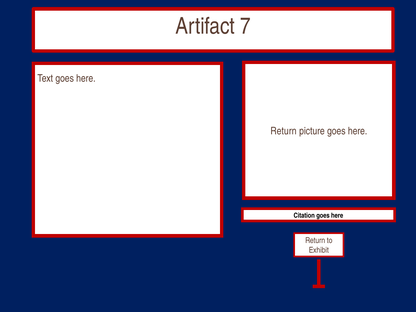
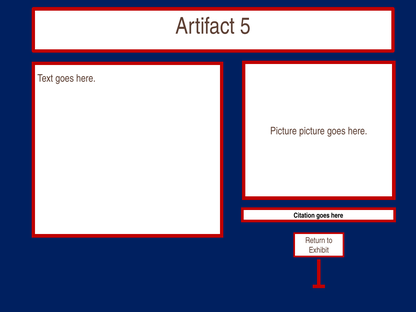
7: 7 -> 5
Return at (283, 131): Return -> Picture
